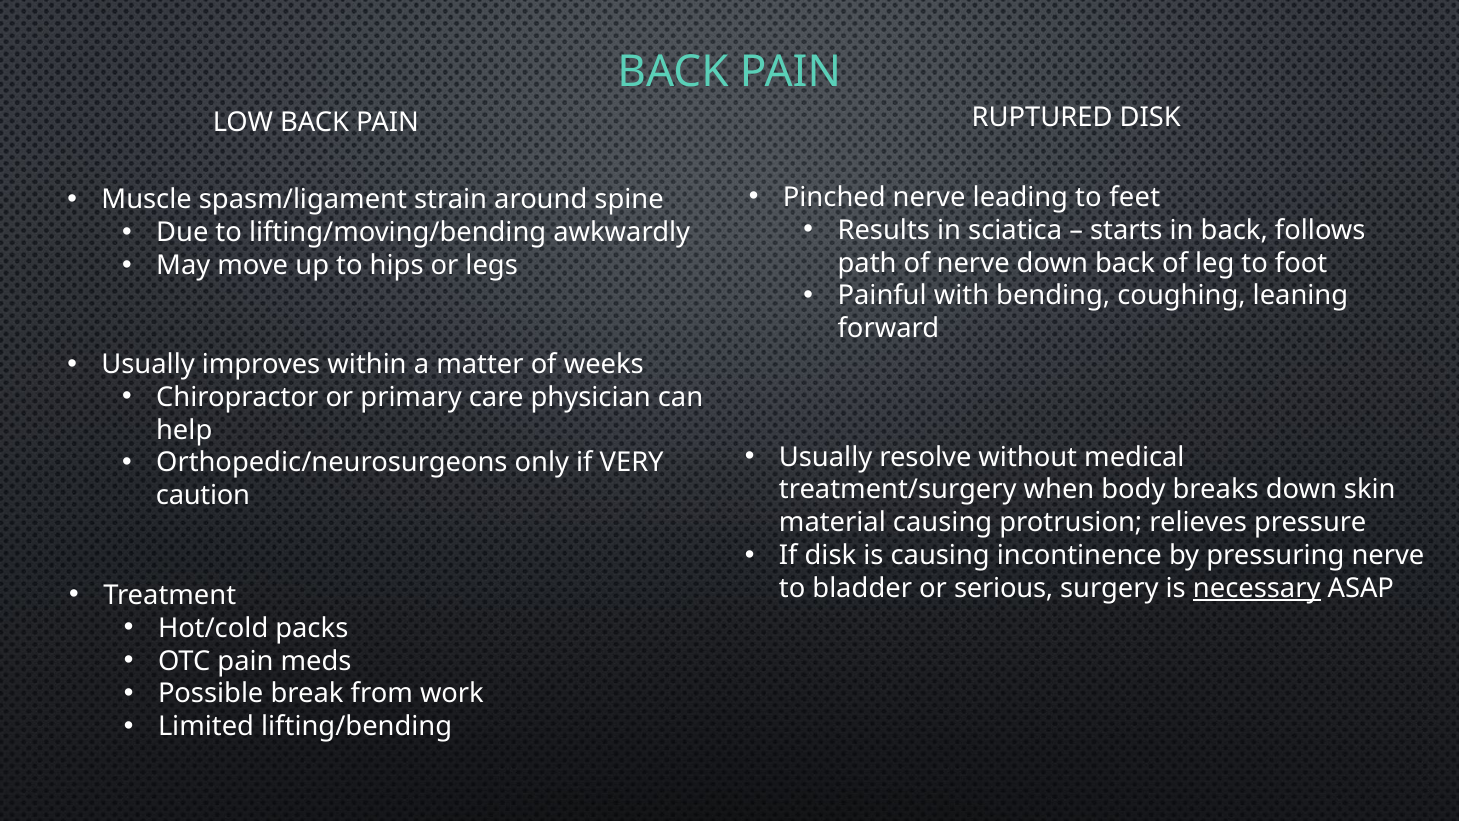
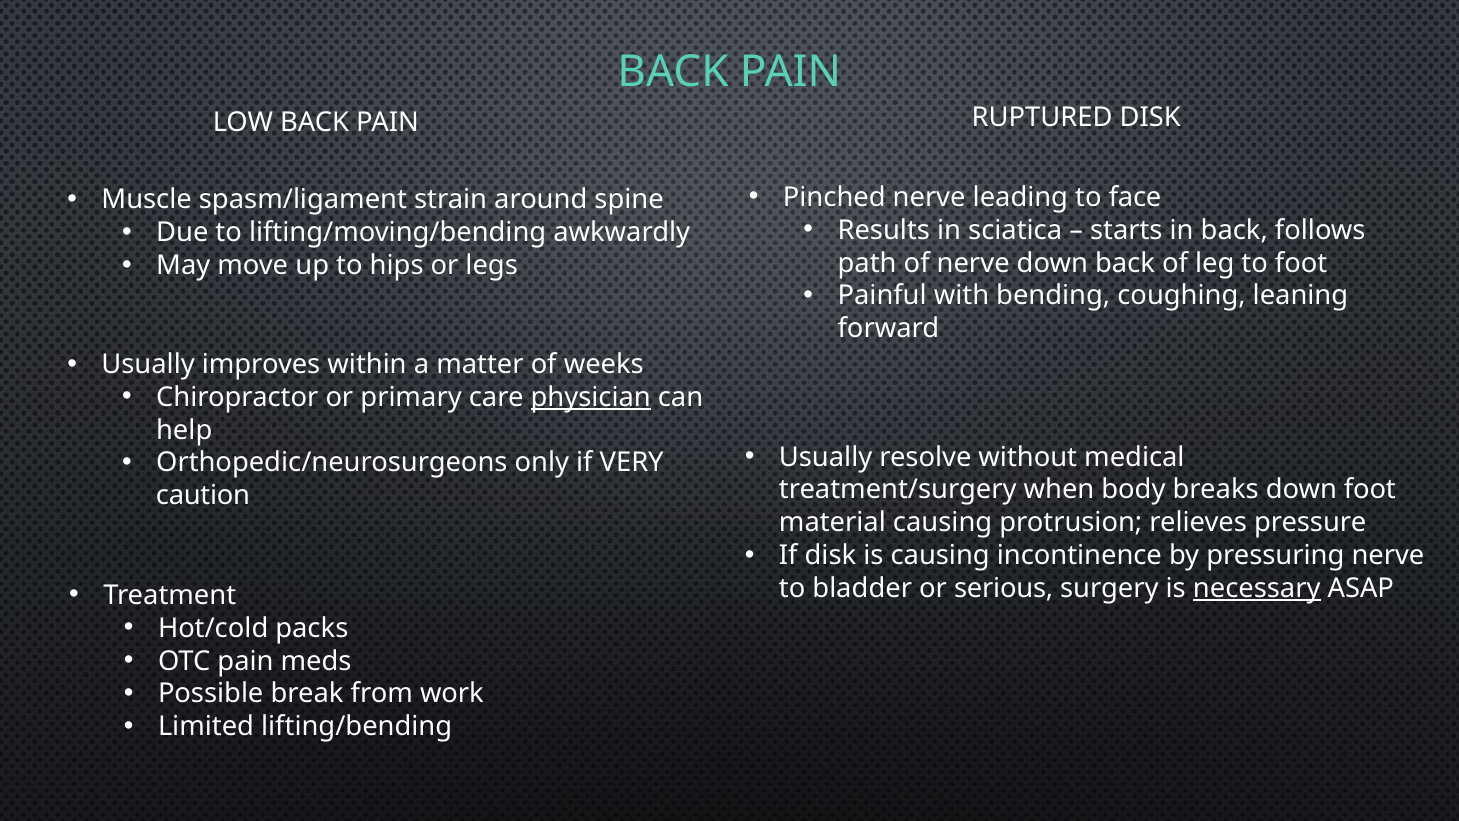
feet: feet -> face
physician underline: none -> present
down skin: skin -> foot
